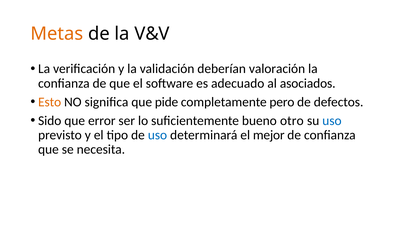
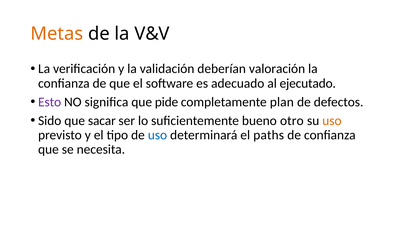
asociados: asociados -> ejecutado
Esto colour: orange -> purple
pero: pero -> plan
error: error -> sacar
uso at (332, 120) colour: blue -> orange
mejor: mejor -> paths
